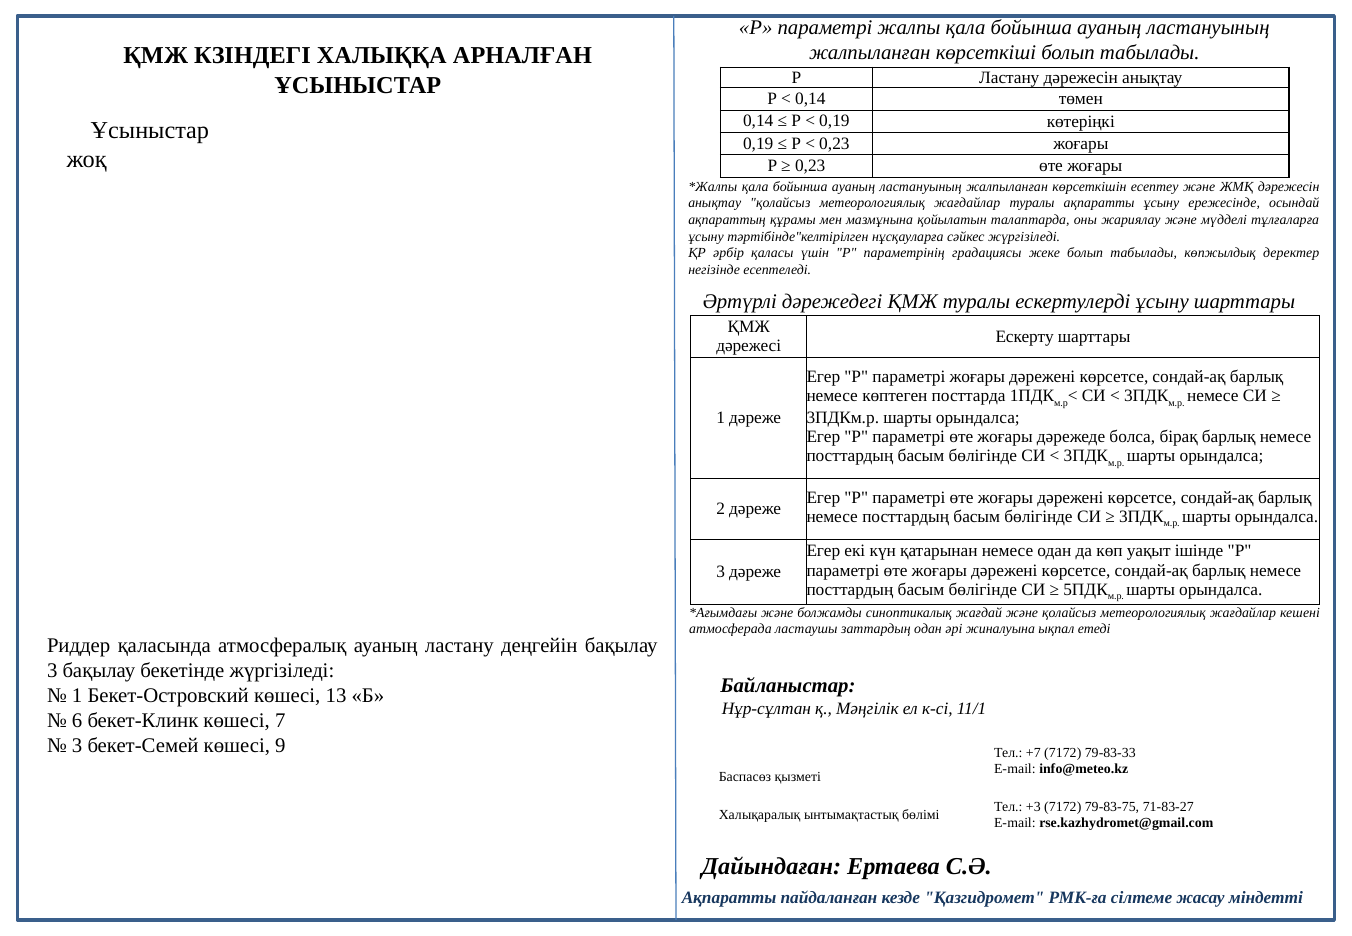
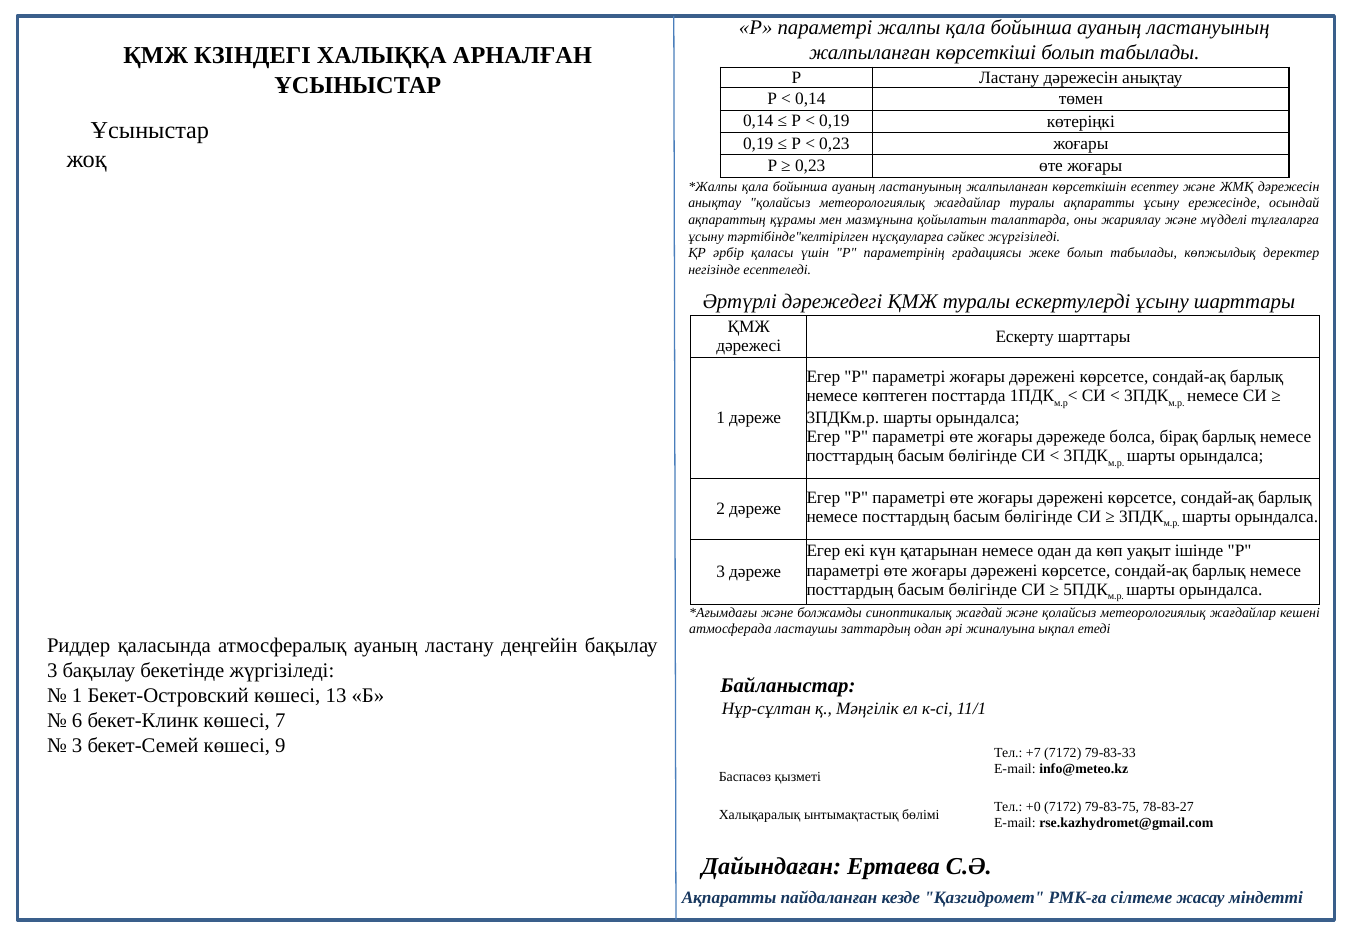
+3: +3 -> +0
71-83-27: 71-83-27 -> 78-83-27
